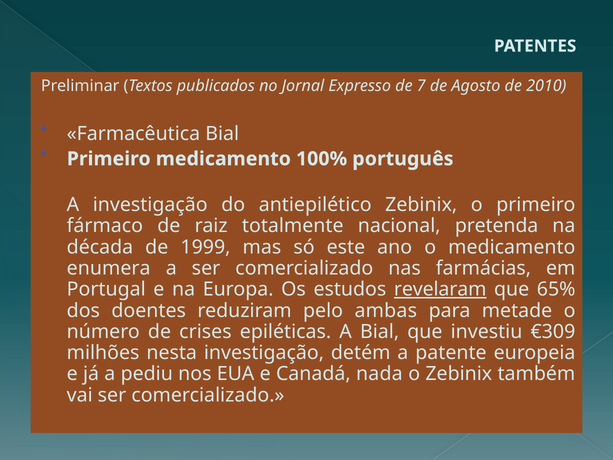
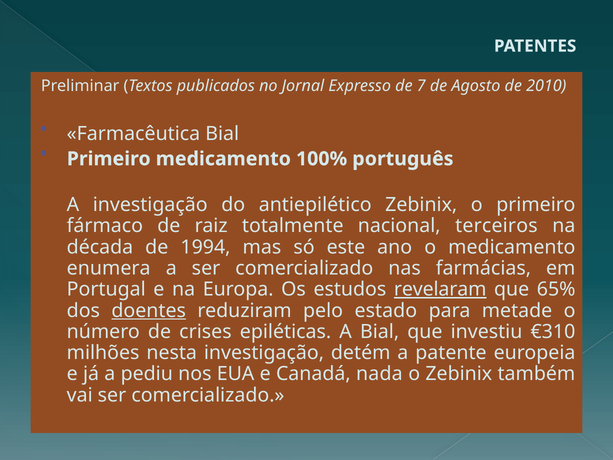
pretenda: pretenda -> terceiros
1999: 1999 -> 1994
doentes underline: none -> present
ambas: ambas -> estado
€309: €309 -> €310
